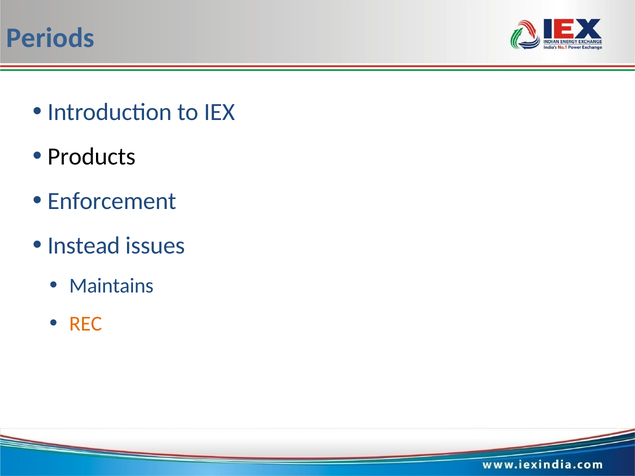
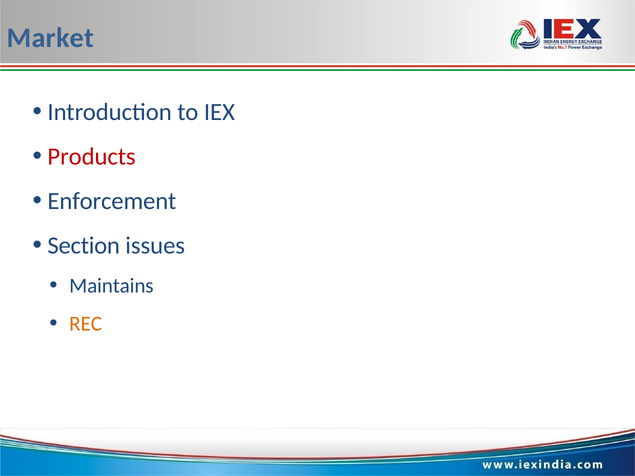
Periods: Periods -> Market
Products colour: black -> red
Instead: Instead -> Section
